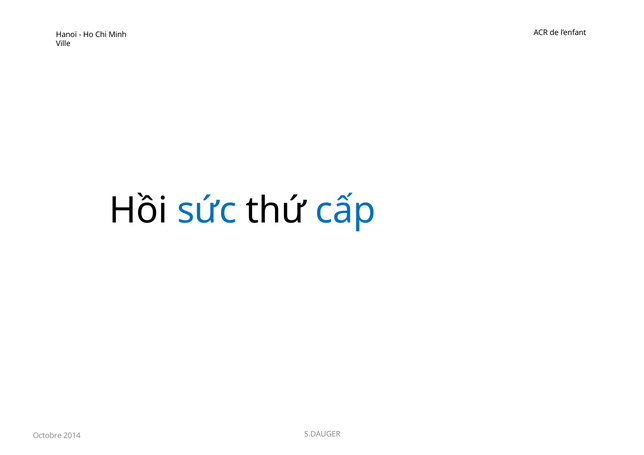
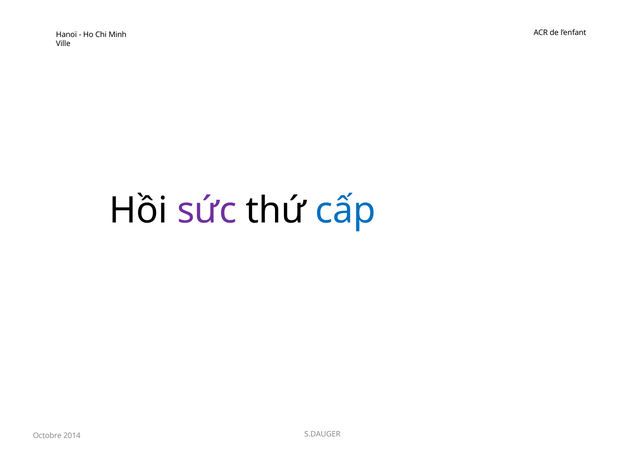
sức colour: blue -> purple
